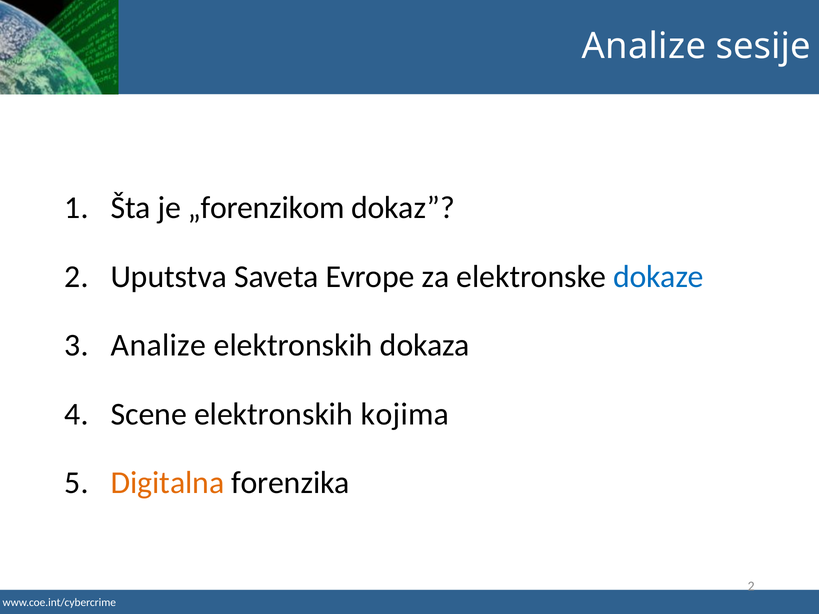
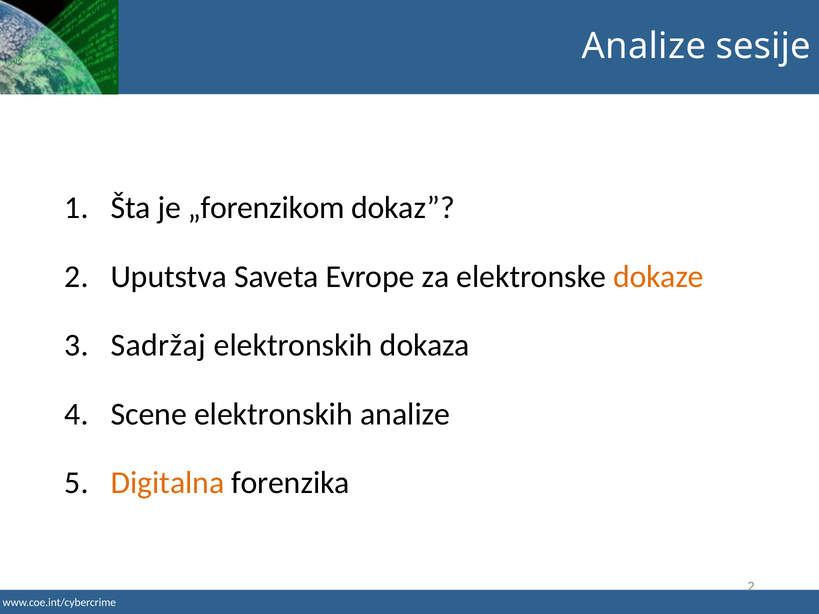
dokaze colour: blue -> orange
Analize at (158, 346): Analize -> Sadržaj
elektronskih kojima: kojima -> analize
